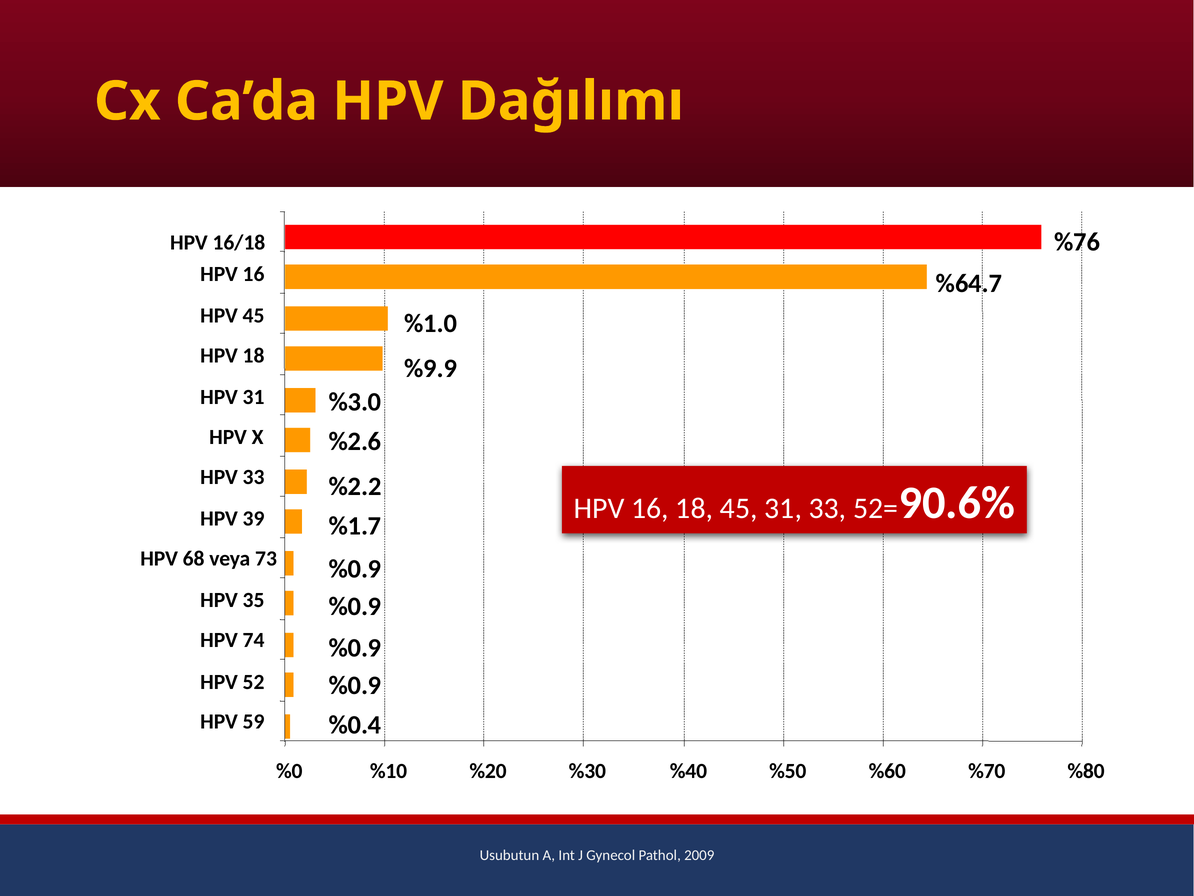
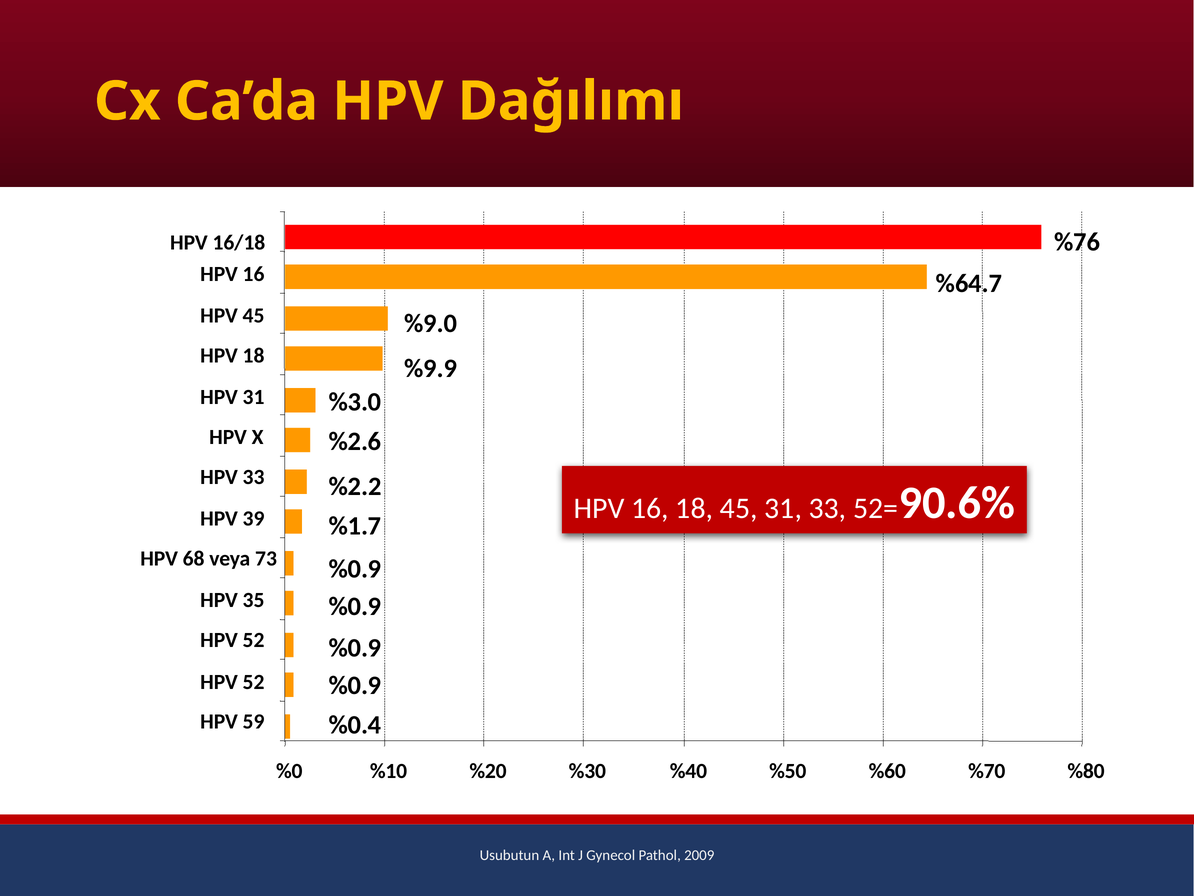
%1.0: %1.0 -> %9.0
74 at (254, 640): 74 -> 52
